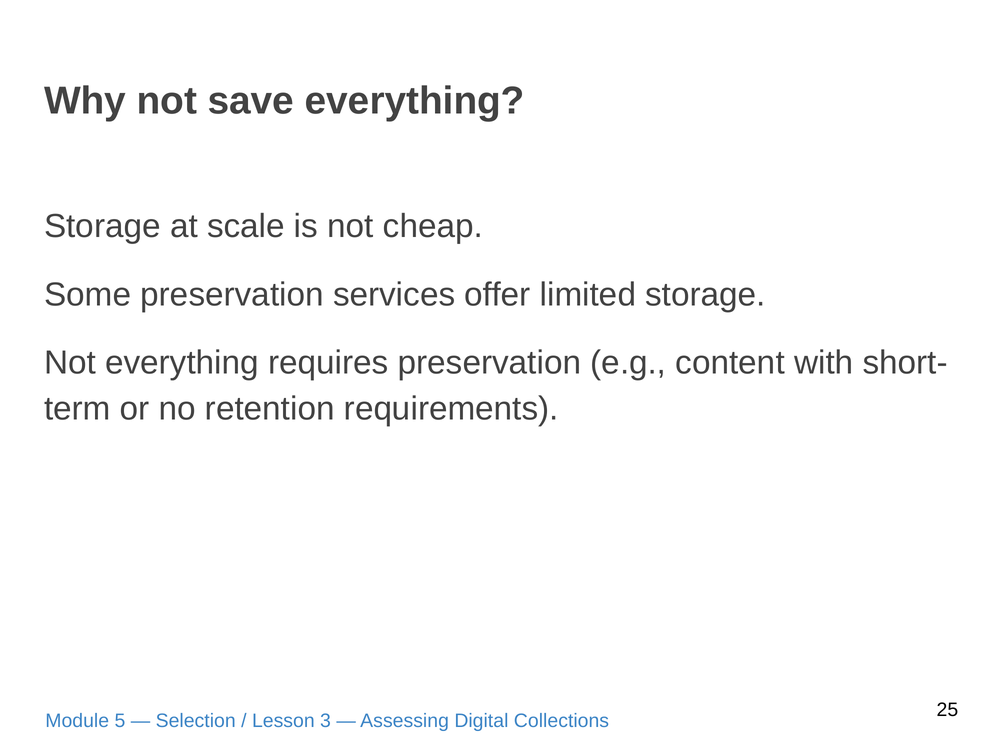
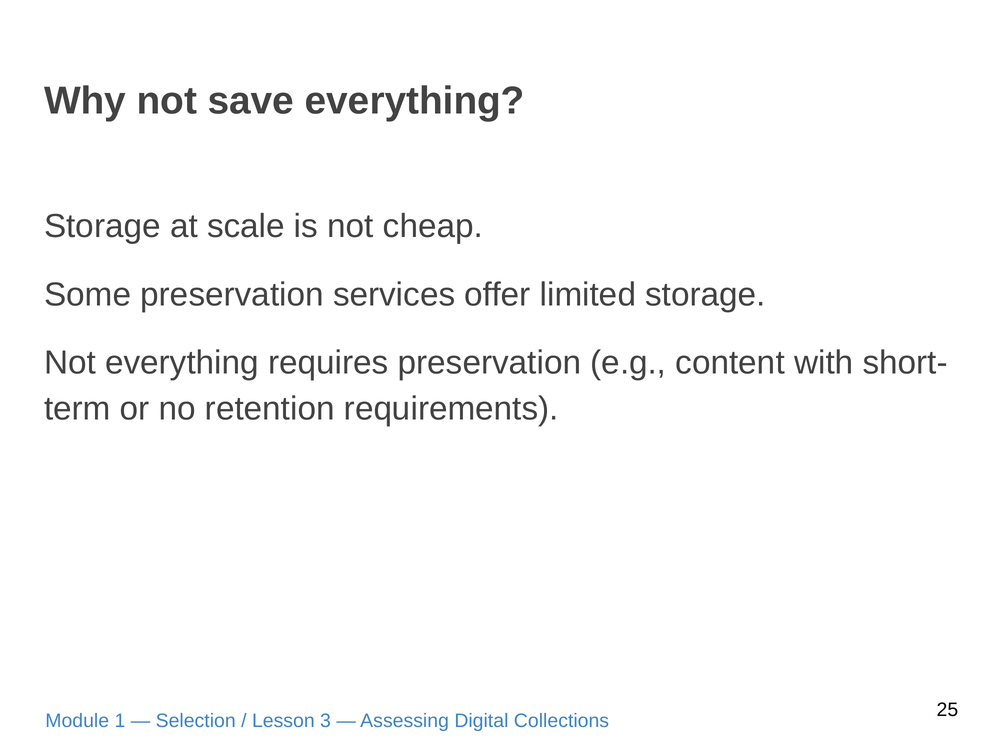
5: 5 -> 1
